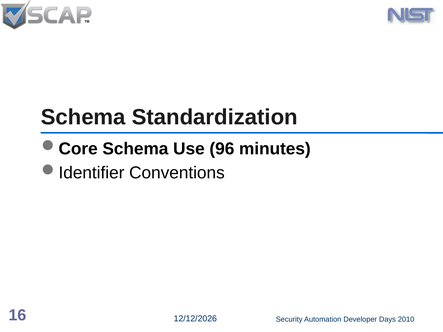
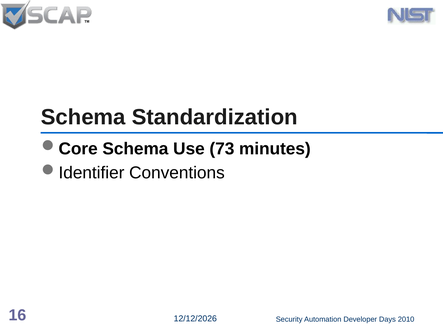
96: 96 -> 73
